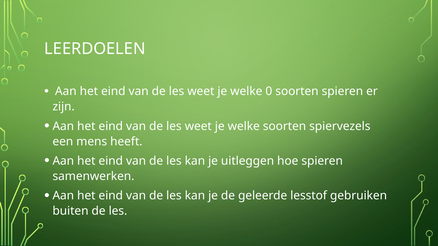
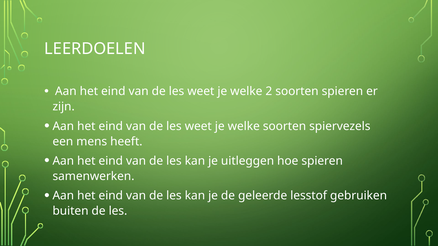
0: 0 -> 2
